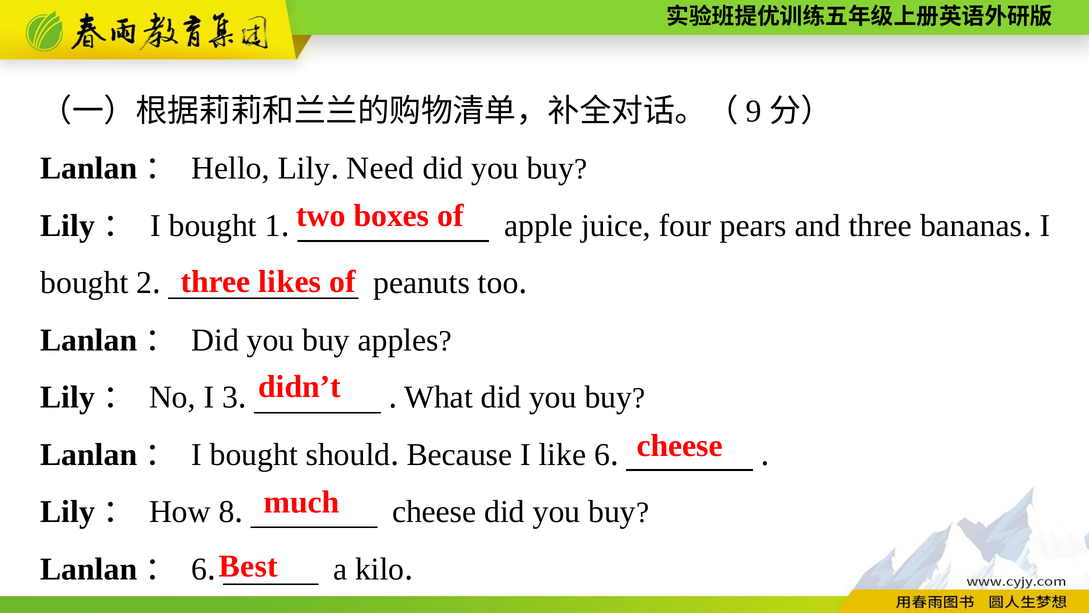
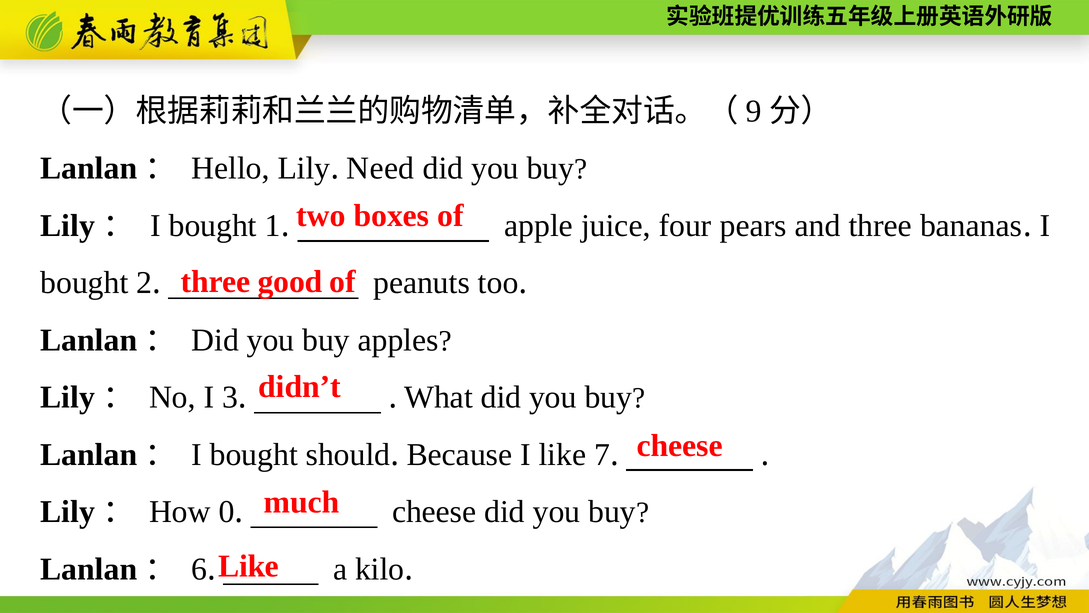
likes: likes -> good
like 6: 6 -> 7
8: 8 -> 0
Best at (248, 566): Best -> Like
